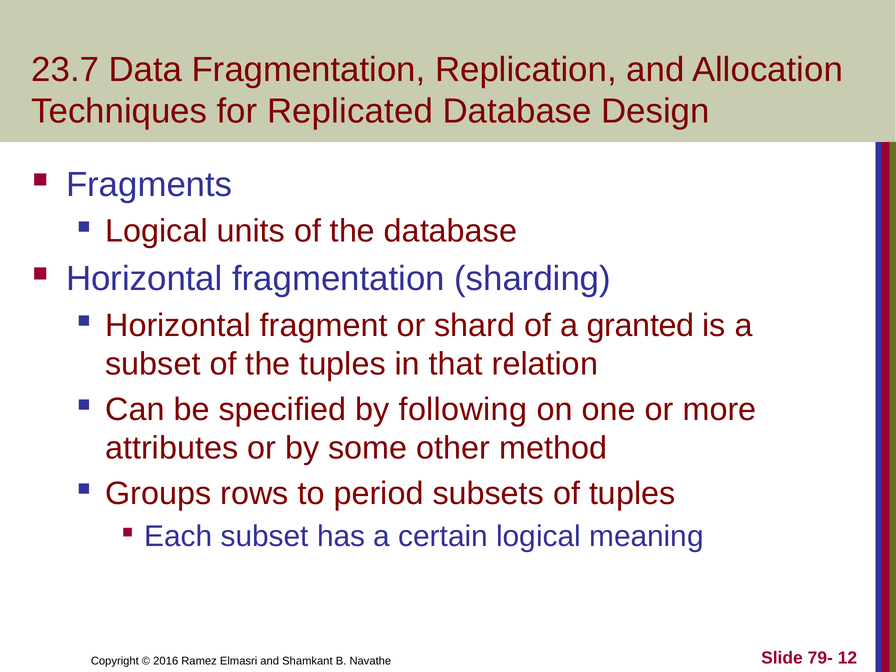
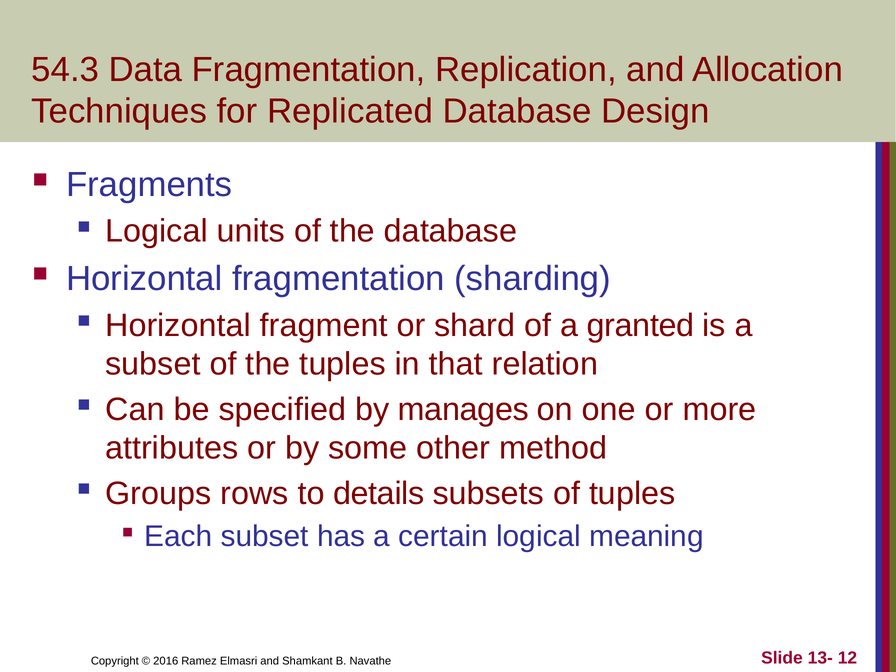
23.7: 23.7 -> 54.3
following: following -> manages
period: period -> details
79-: 79- -> 13-
